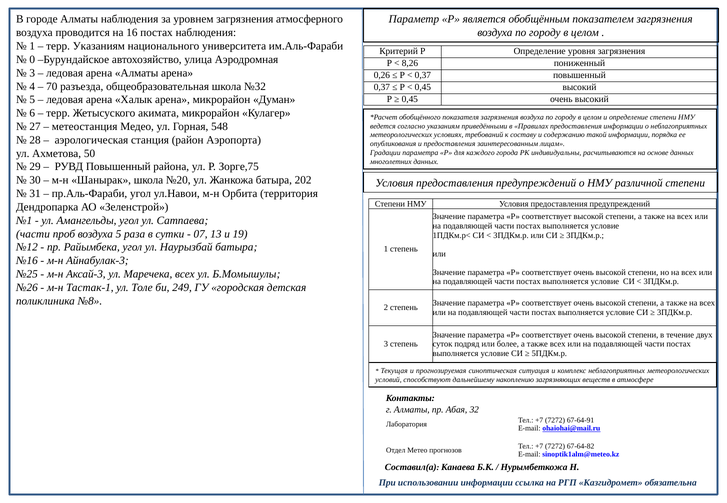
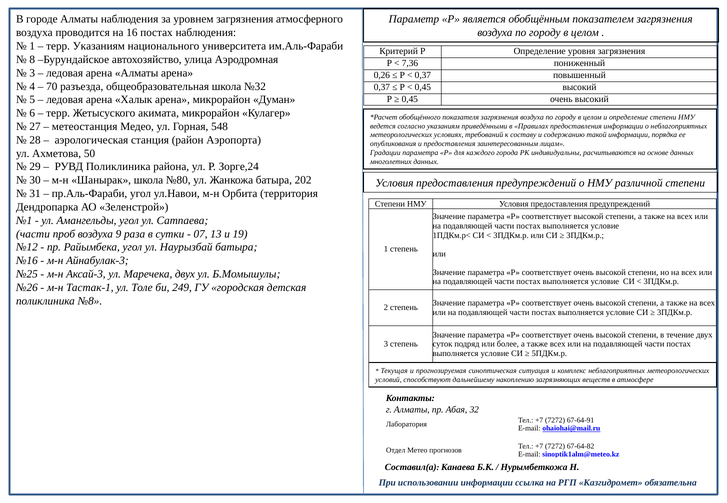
0: 0 -> 8
8,26: 8,26 -> 7,36
РУВД Повышенный: Повышенный -> Поликлиника
Зорге,75: Зорге,75 -> Зорге,24
№20: №20 -> №80
воздуха 5: 5 -> 9
Маречека всех: всех -> двух
